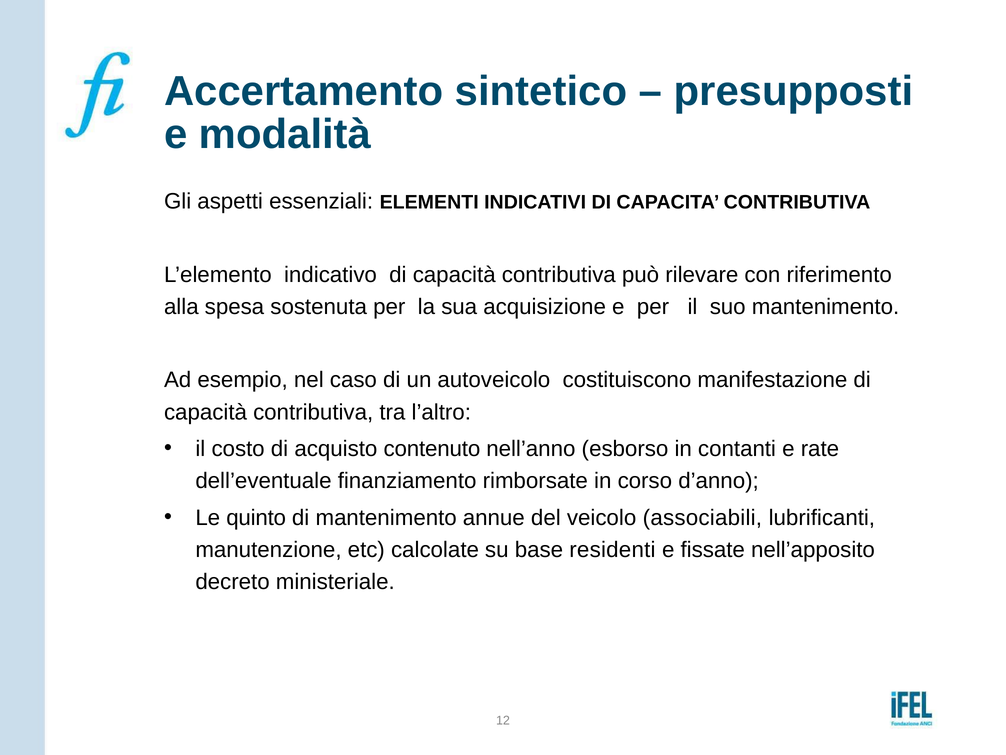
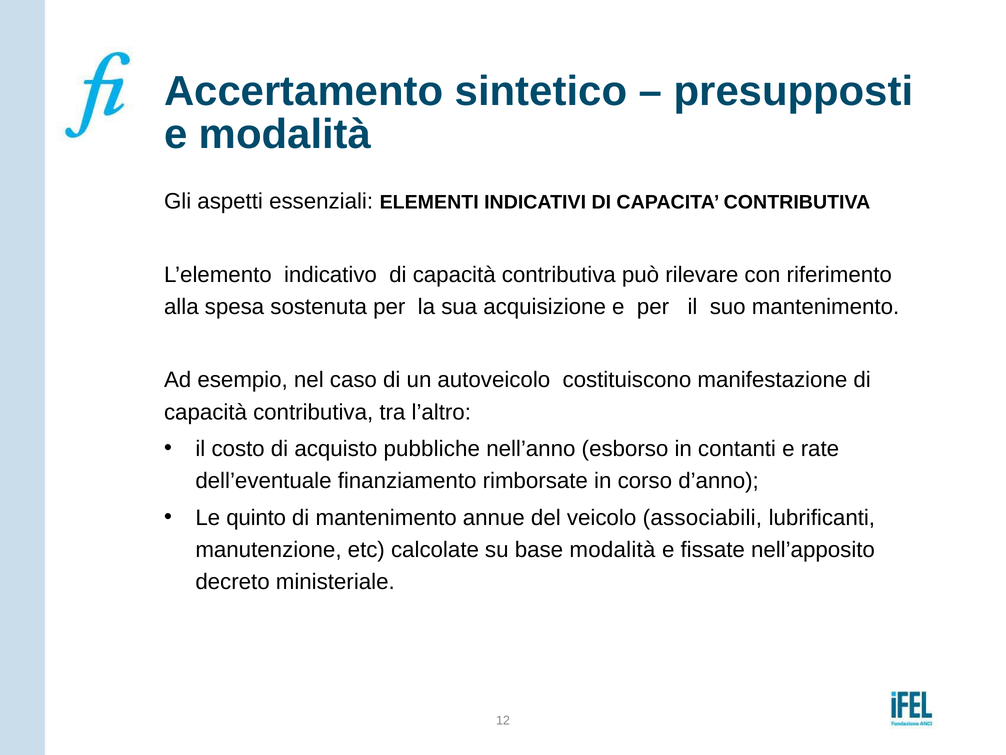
contenuto: contenuto -> pubbliche
base residenti: residenti -> modalità
